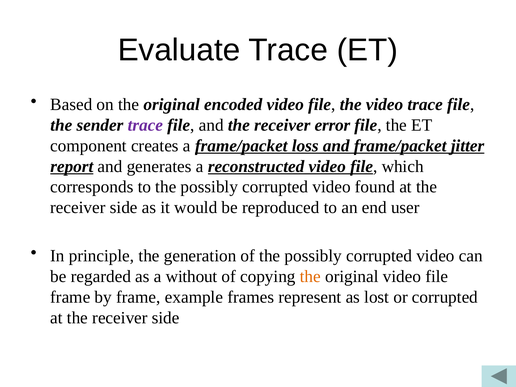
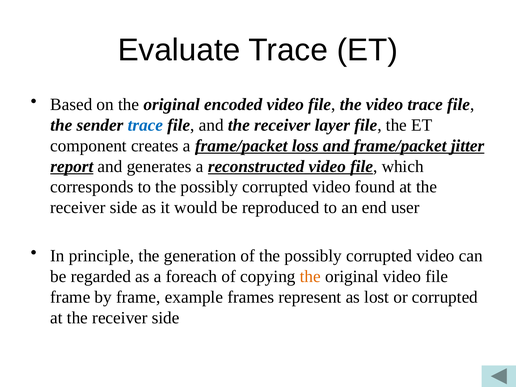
trace at (145, 125) colour: purple -> blue
error: error -> layer
without: without -> foreach
